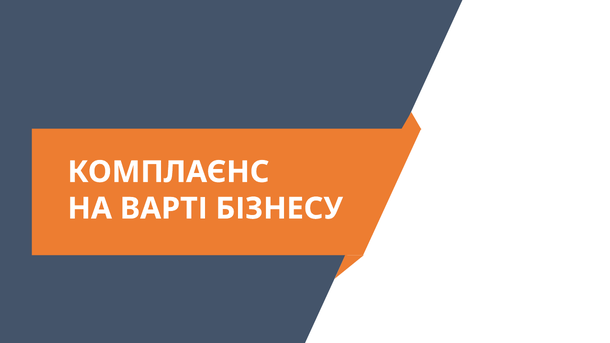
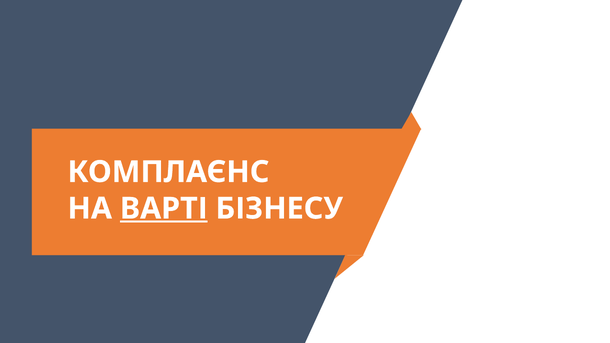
ВАРТІ underline: none -> present
